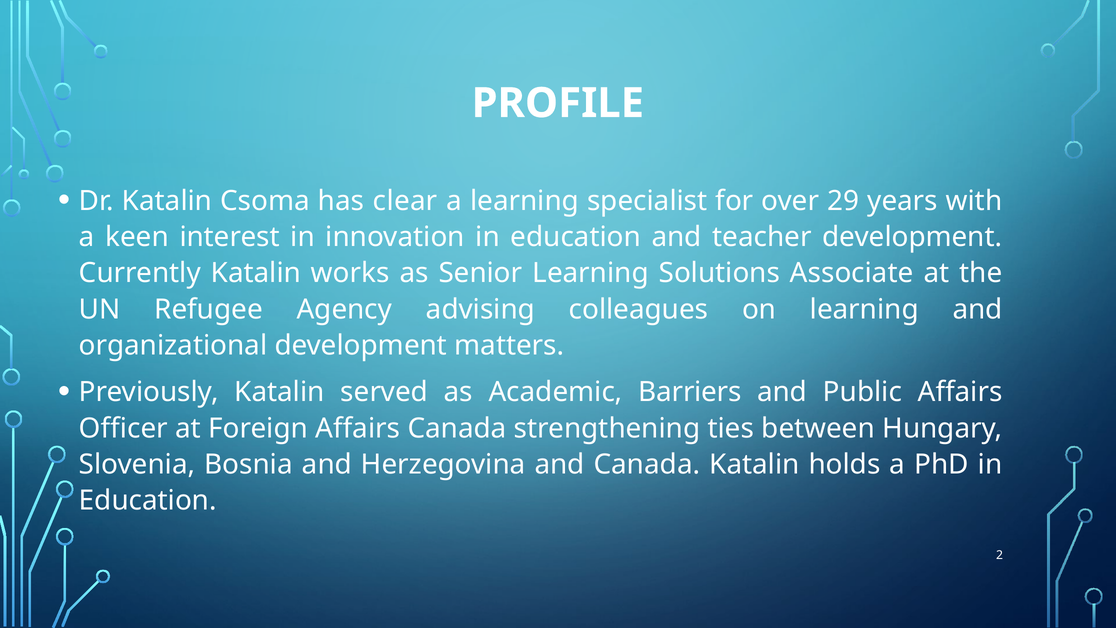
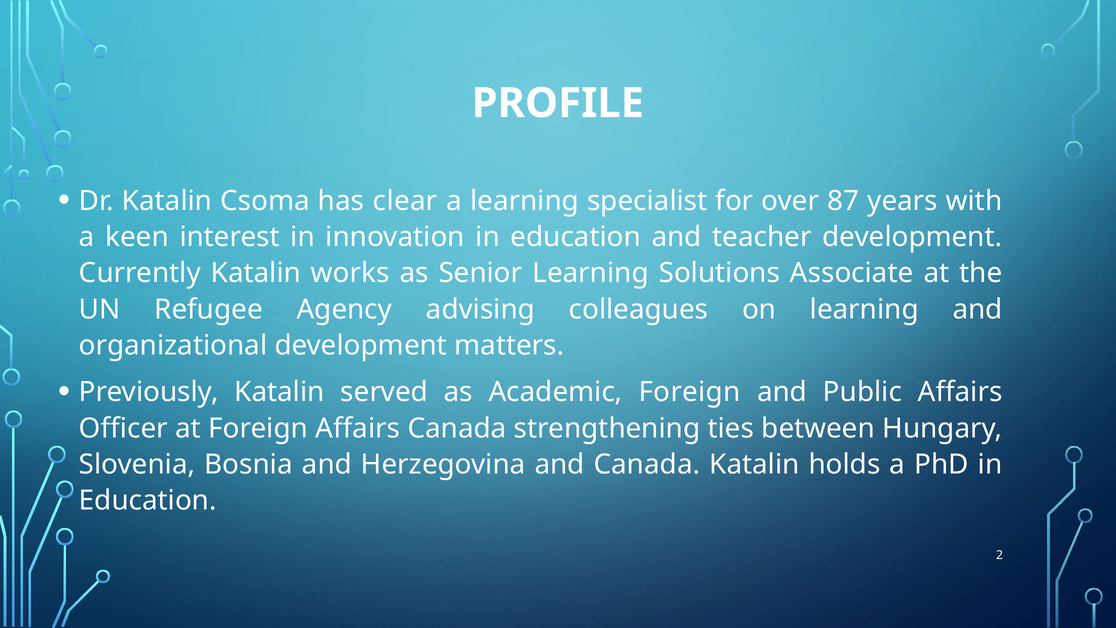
29: 29 -> 87
Academic Barriers: Barriers -> Foreign
